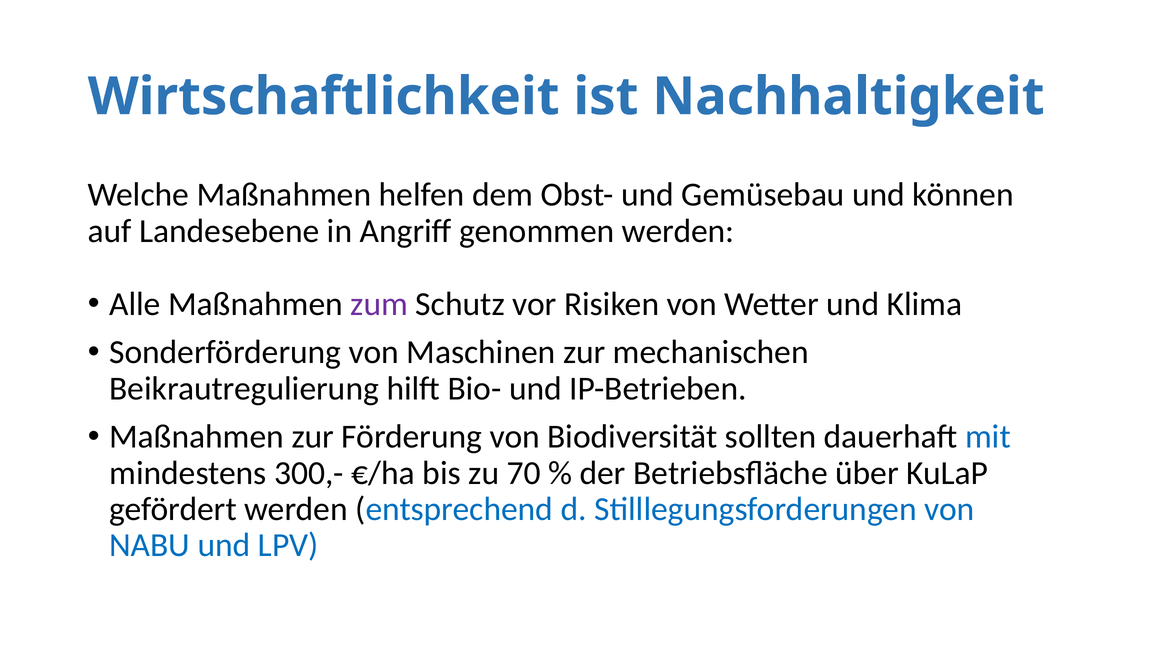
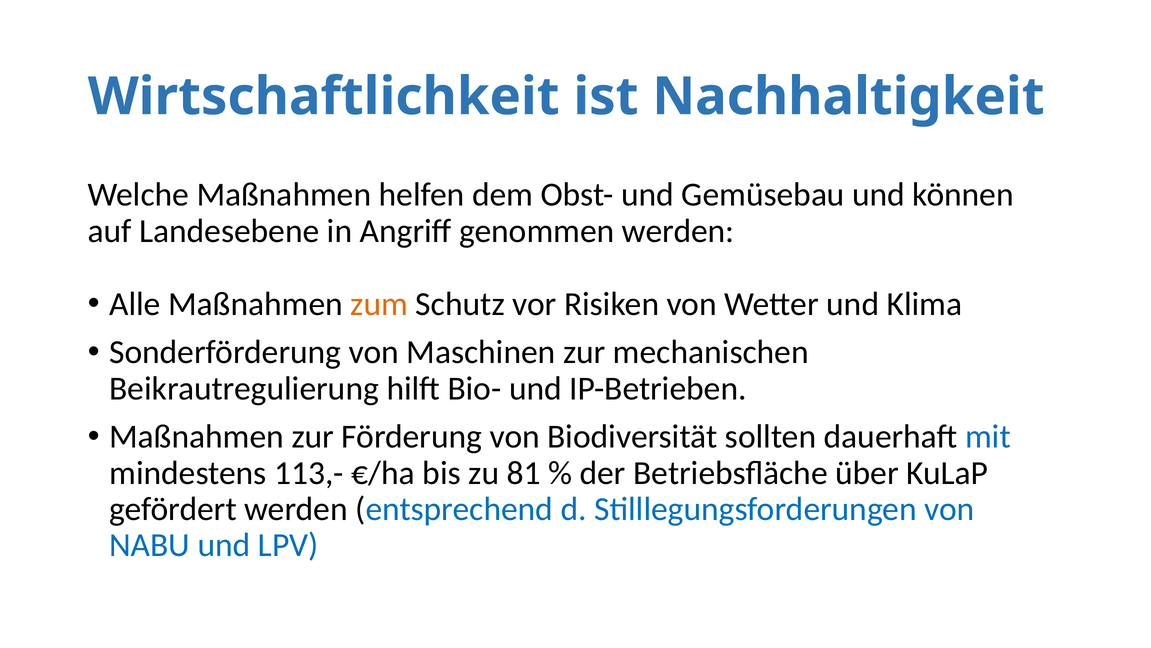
zum colour: purple -> orange
300,-: 300,- -> 113,-
70: 70 -> 81
